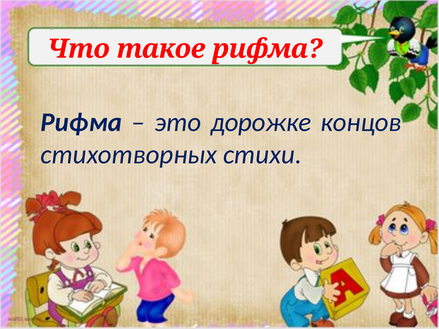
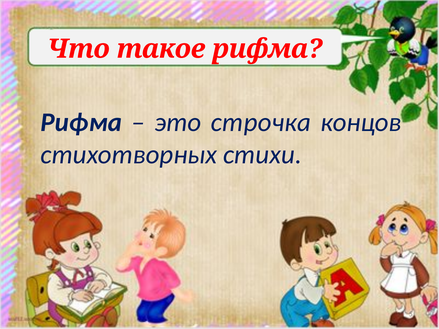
дорожке: дорожке -> строчка
